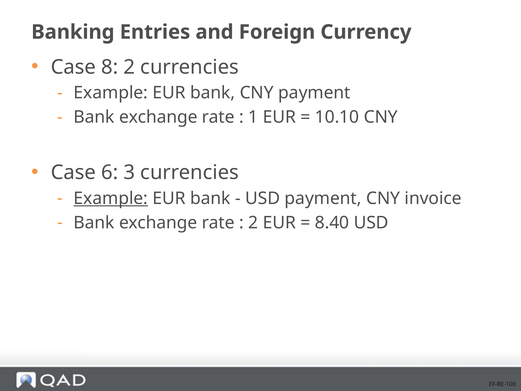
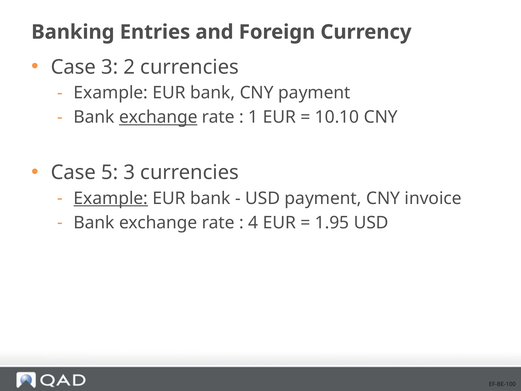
Case 8: 8 -> 3
exchange at (158, 117) underline: none -> present
6: 6 -> 5
2 at (253, 223): 2 -> 4
8.40: 8.40 -> 1.95
